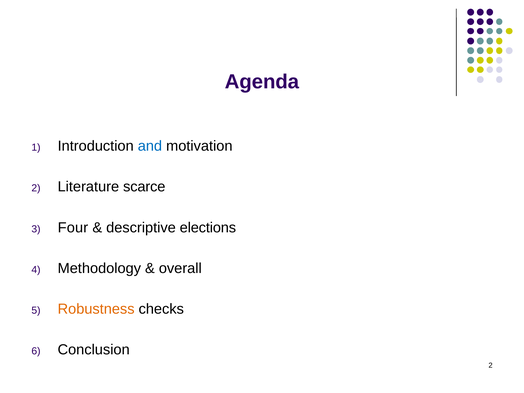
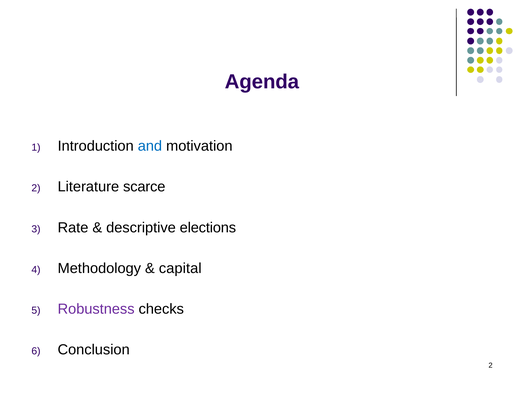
Four: Four -> Rate
overall: overall -> capital
Robustness colour: orange -> purple
